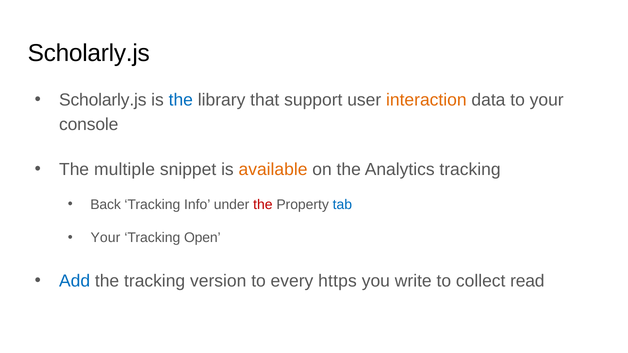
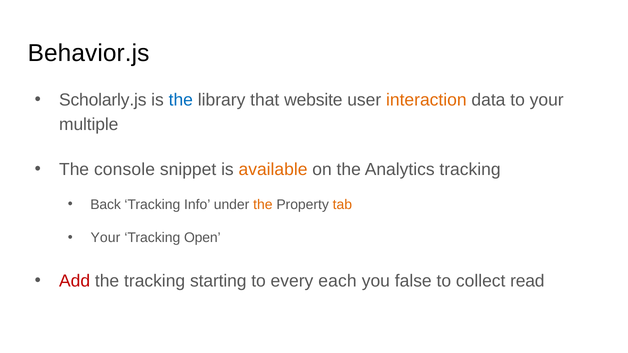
Scholarly.js at (89, 53): Scholarly.js -> Behavior.js
support: support -> website
console: console -> multiple
multiple: multiple -> console
the at (263, 205) colour: red -> orange
tab colour: blue -> orange
Add colour: blue -> red
version: version -> starting
https: https -> each
write: write -> false
